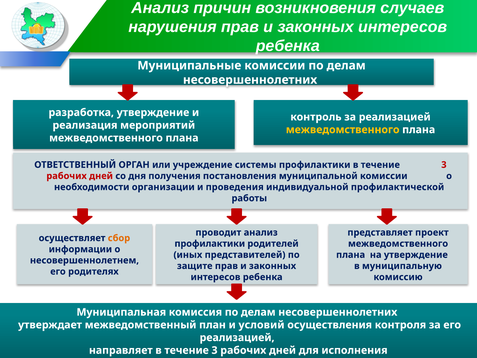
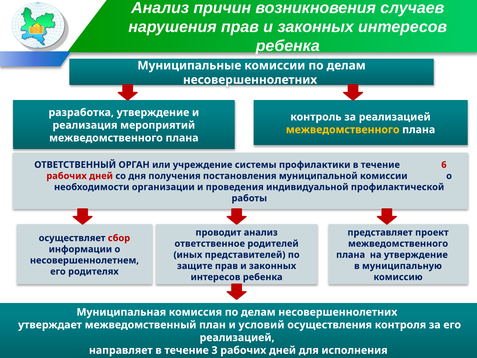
профилактики в течение 3: 3 -> 6
сбор colour: orange -> red
профилактики at (210, 243): профилактики -> ответственное
